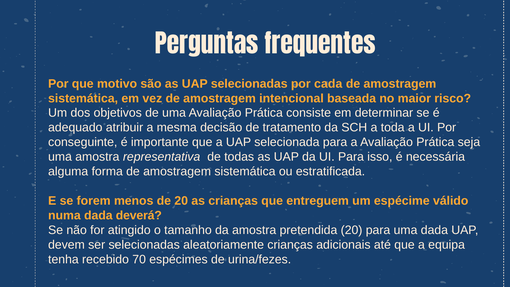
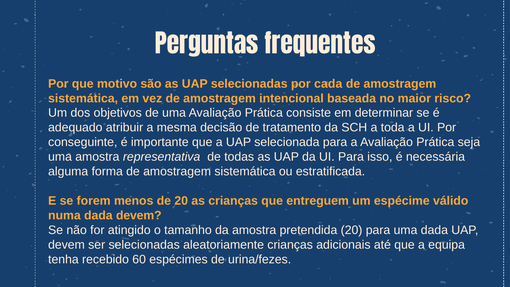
dada deverá: deverá -> devem
70: 70 -> 60
